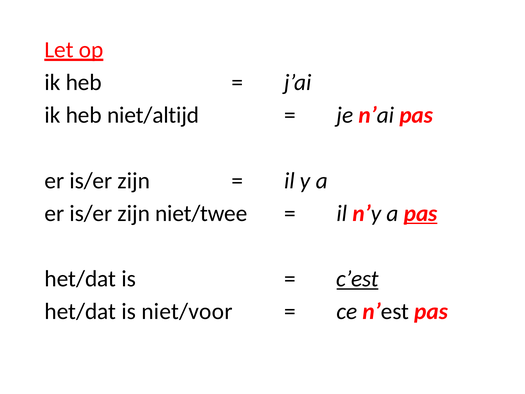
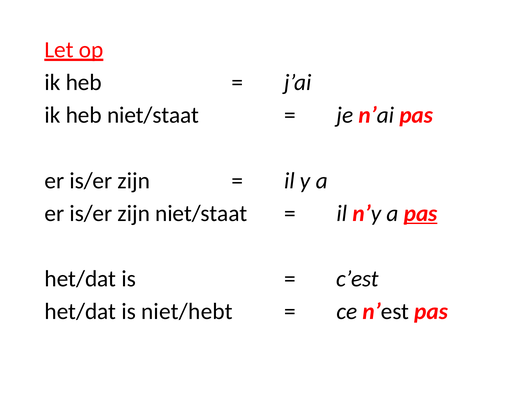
heb niet/altijd: niet/altijd -> niet/staat
zijn niet/twee: niet/twee -> niet/staat
c’est underline: present -> none
niet/voor: niet/voor -> niet/hebt
